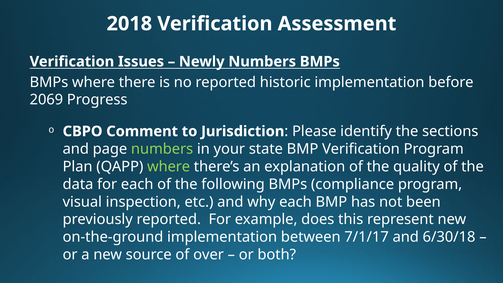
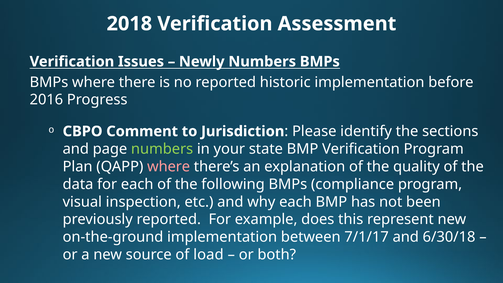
2069: 2069 -> 2016
where at (169, 167) colour: light green -> pink
over: over -> load
